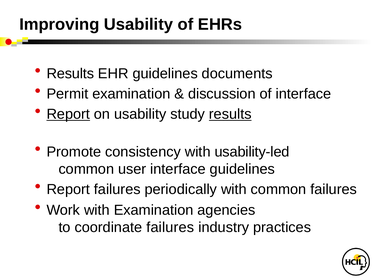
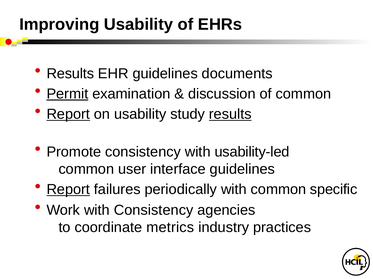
Permit underline: none -> present
of interface: interface -> common
Report at (68, 190) underline: none -> present
common failures: failures -> specific
with Examination: Examination -> Consistency
coordinate failures: failures -> metrics
